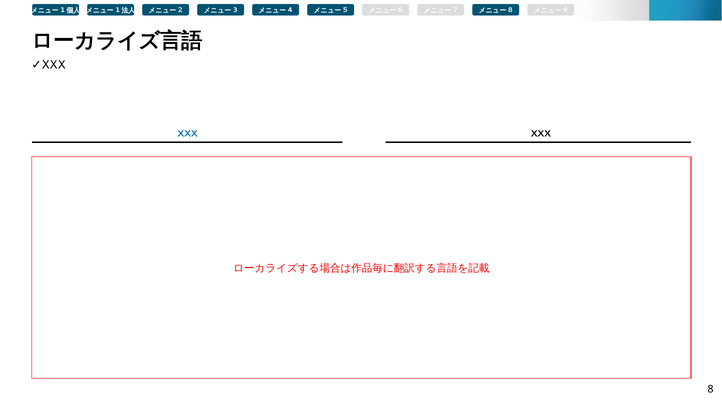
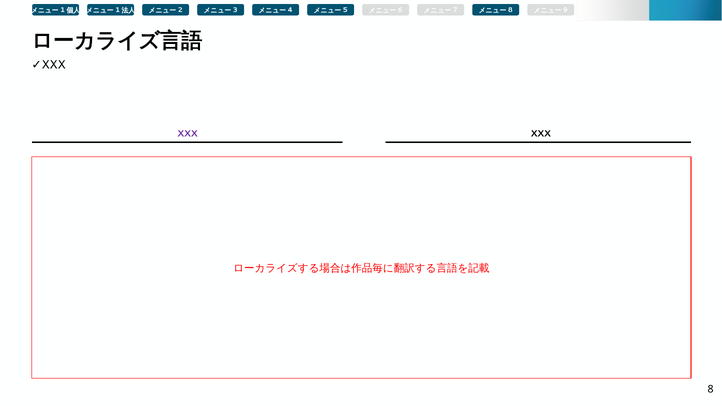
XXX at (187, 134) colour: blue -> purple
